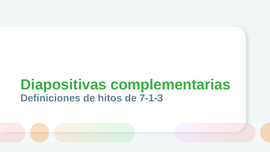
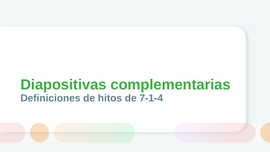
7-1-3: 7-1-3 -> 7-1-4
